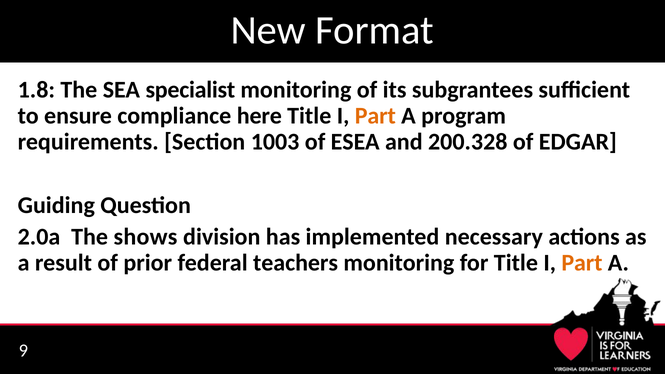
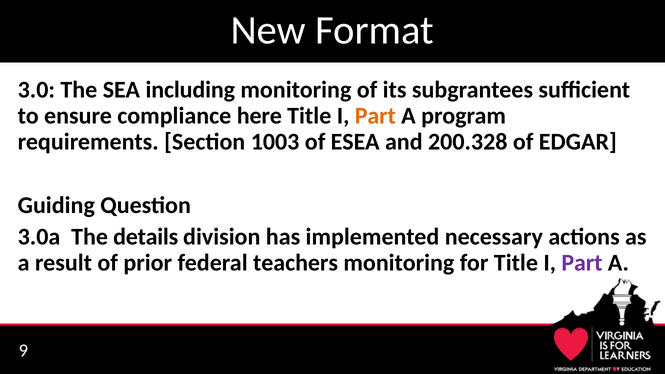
1.8: 1.8 -> 3.0
specialist: specialist -> including
2.0a: 2.0a -> 3.0a
shows: shows -> details
Part at (582, 263) colour: orange -> purple
